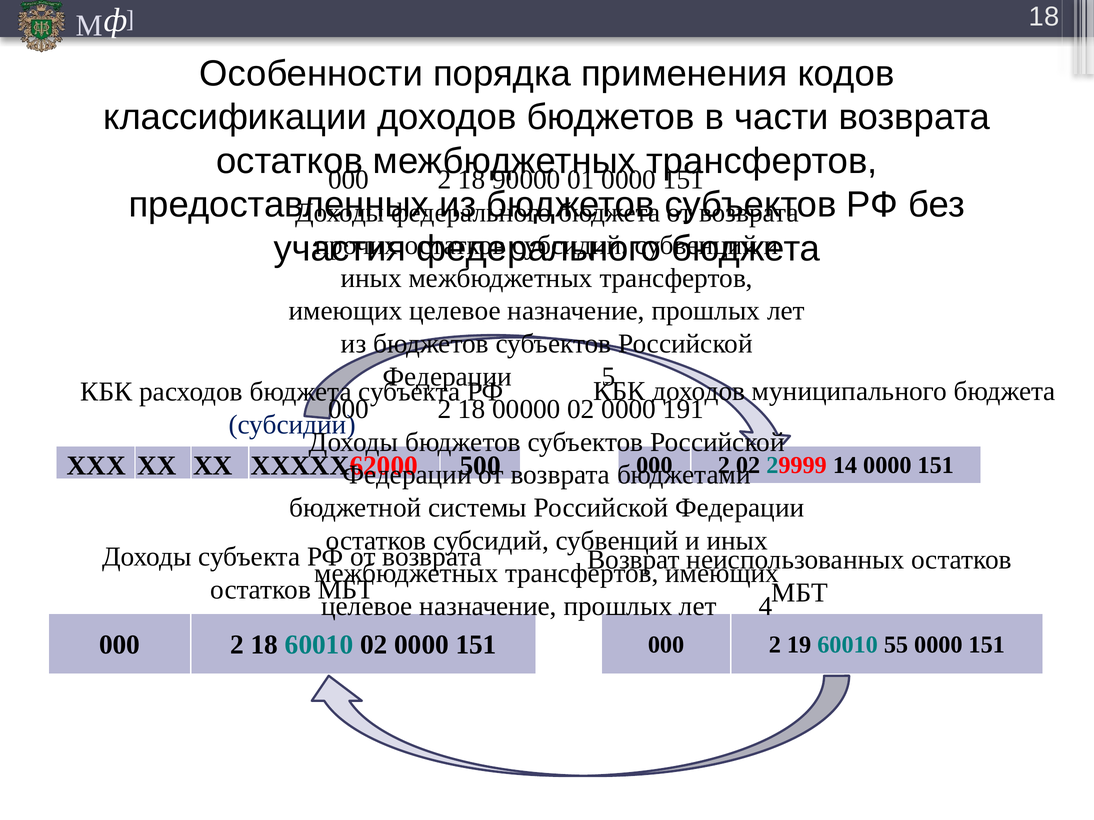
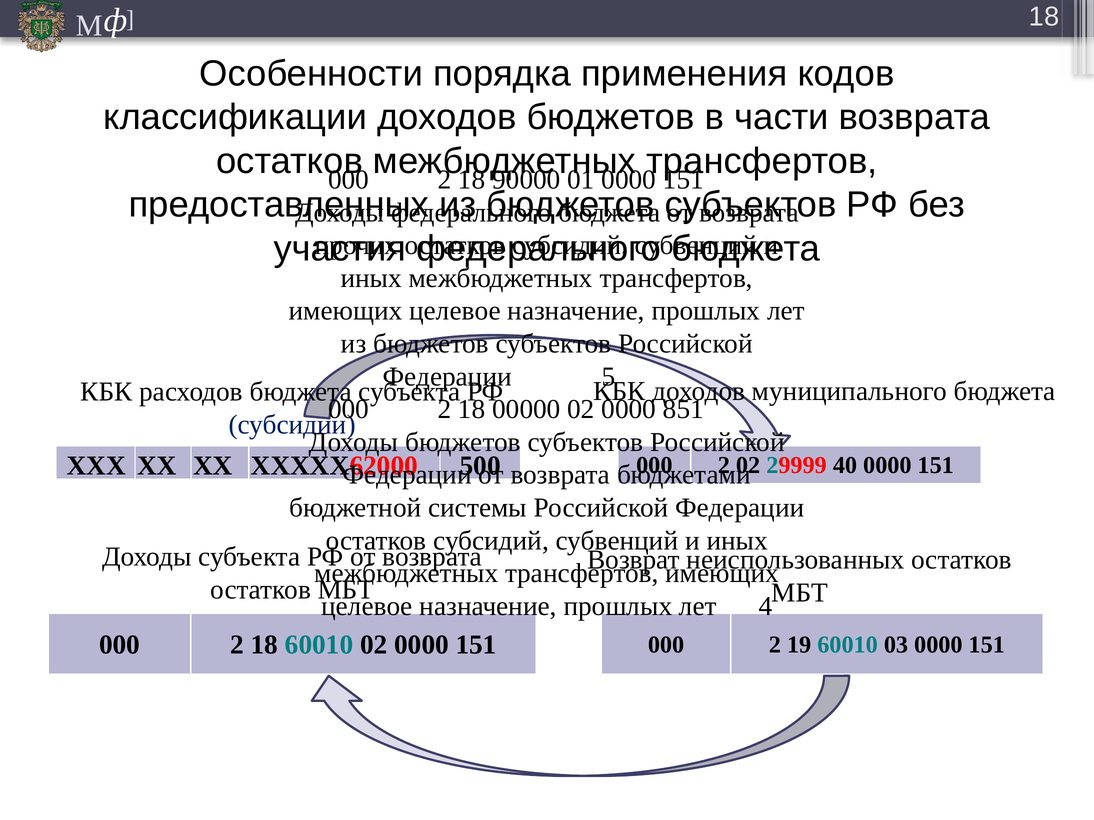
191: 191 -> 851
14: 14 -> 40
55: 55 -> 03
